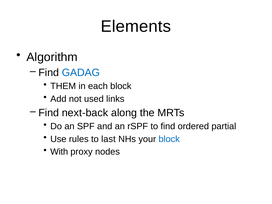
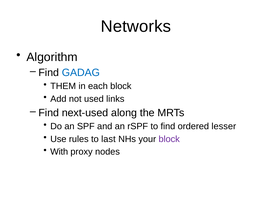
Elements: Elements -> Networks
next-back: next-back -> next-used
partial: partial -> lesser
block at (169, 139) colour: blue -> purple
